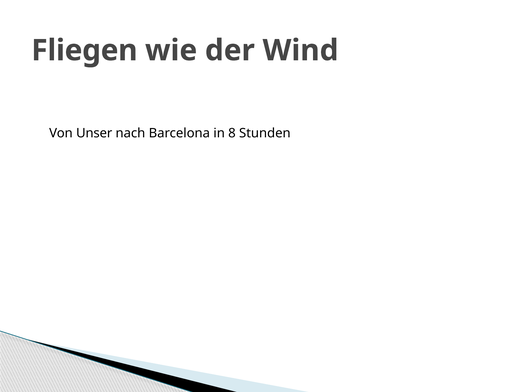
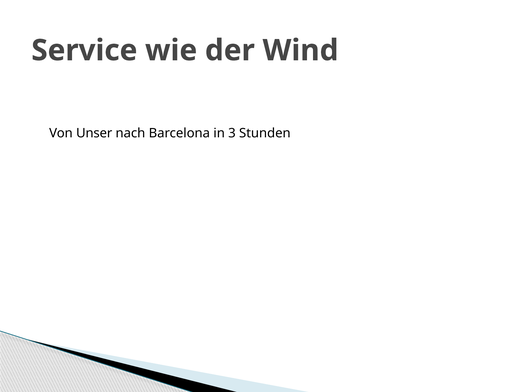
Fliegen: Fliegen -> Service
8: 8 -> 3
